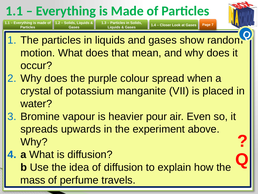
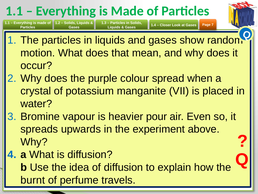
mass: mass -> burnt
